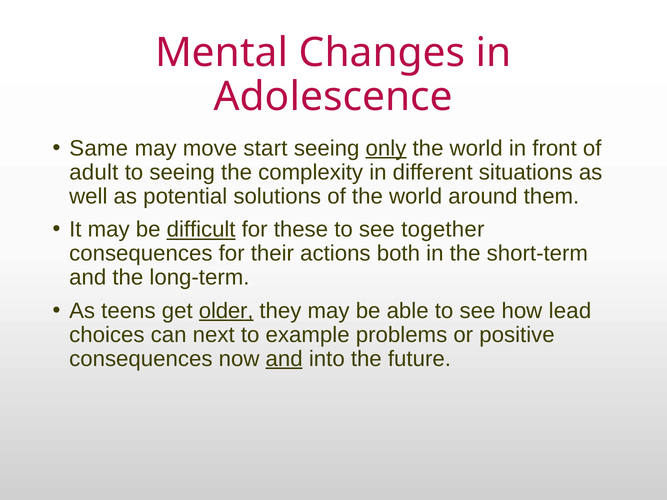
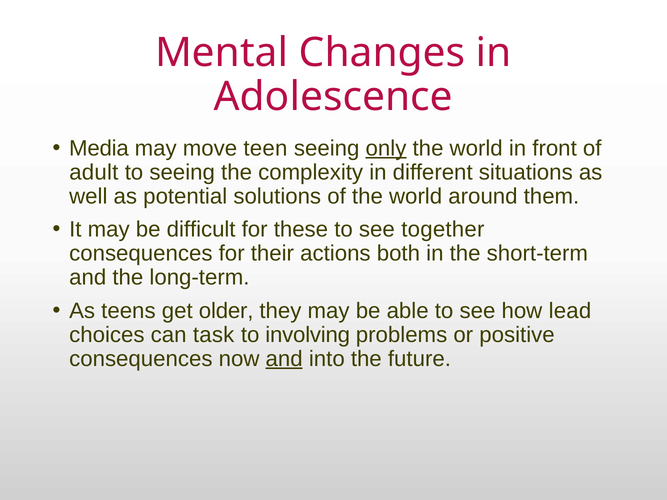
Same: Same -> Media
start: start -> teen
difficult underline: present -> none
older underline: present -> none
next: next -> task
example: example -> involving
